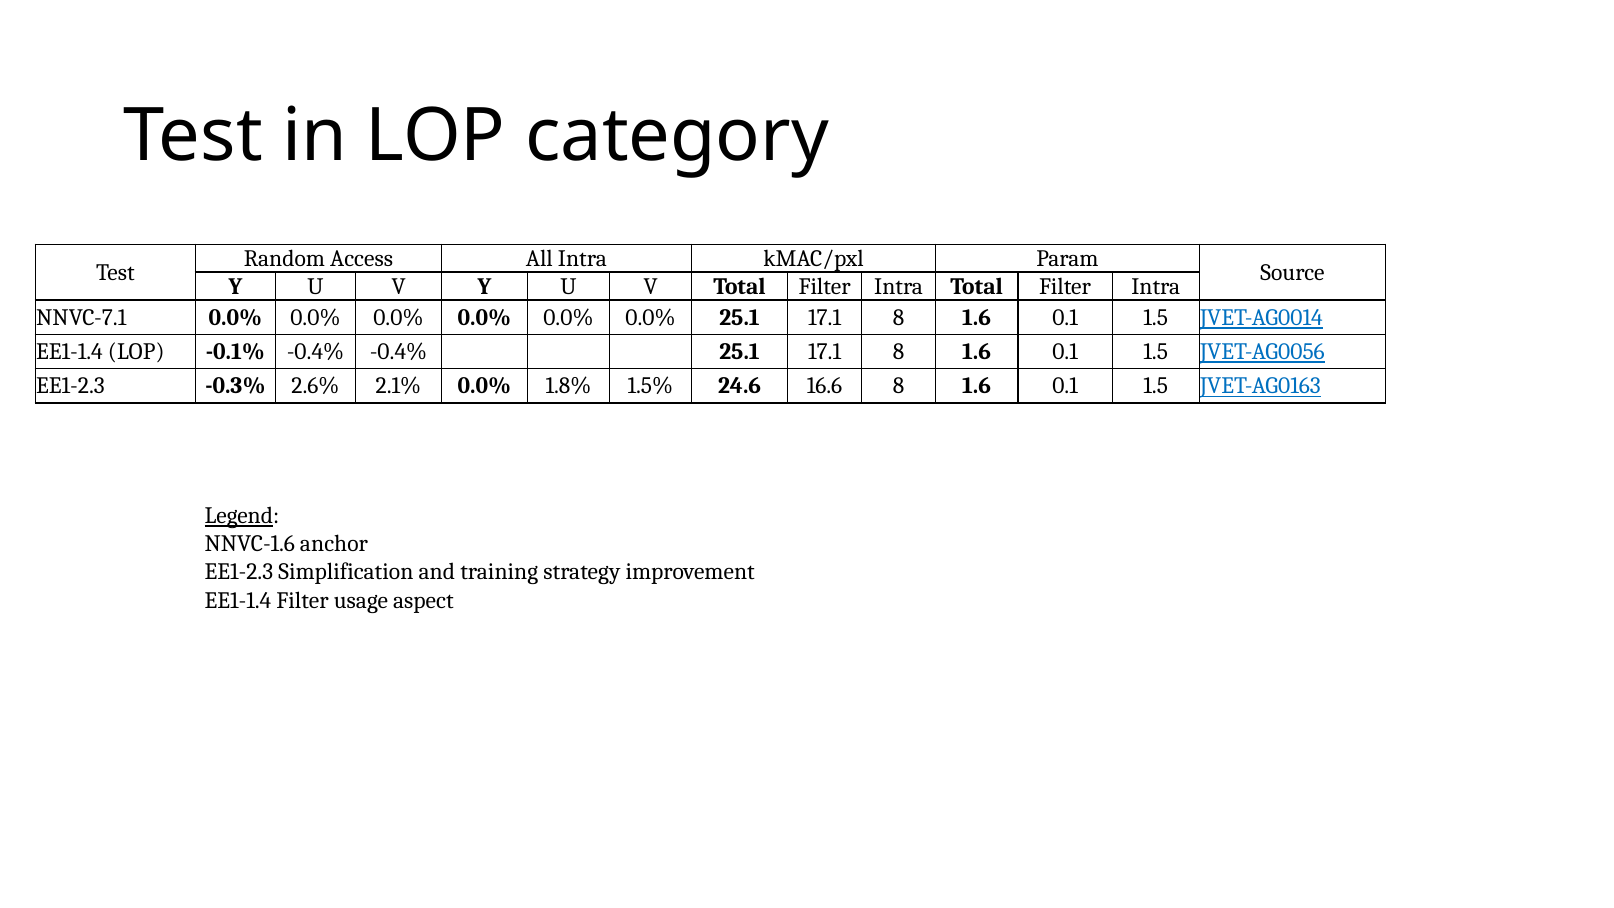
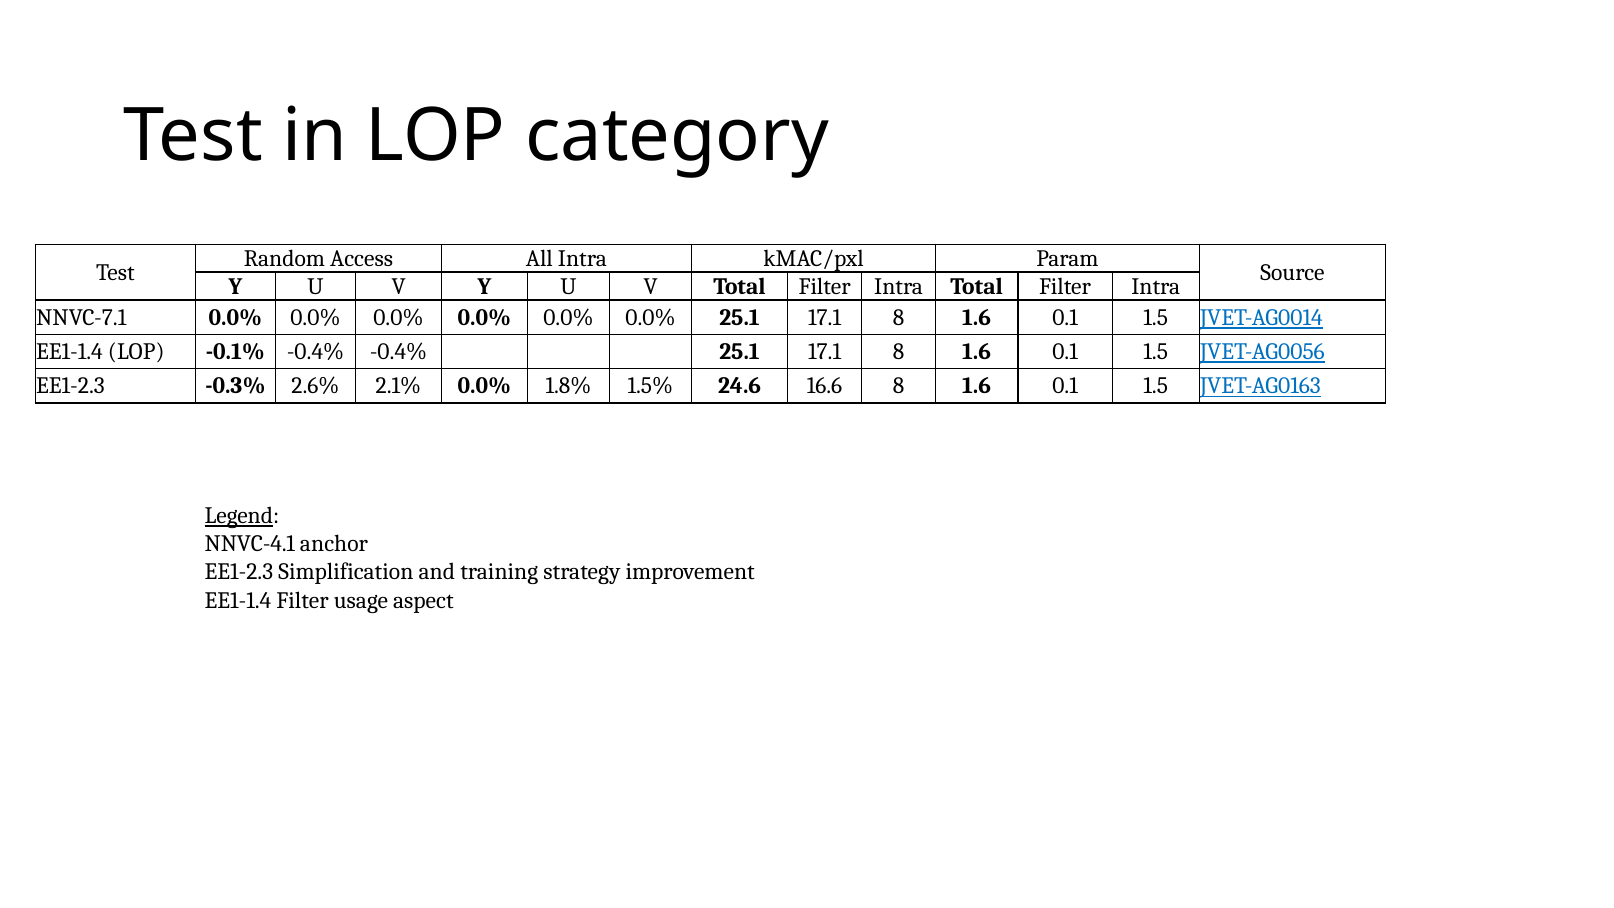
NNVC-1.6: NNVC-1.6 -> NNVC-4.1
